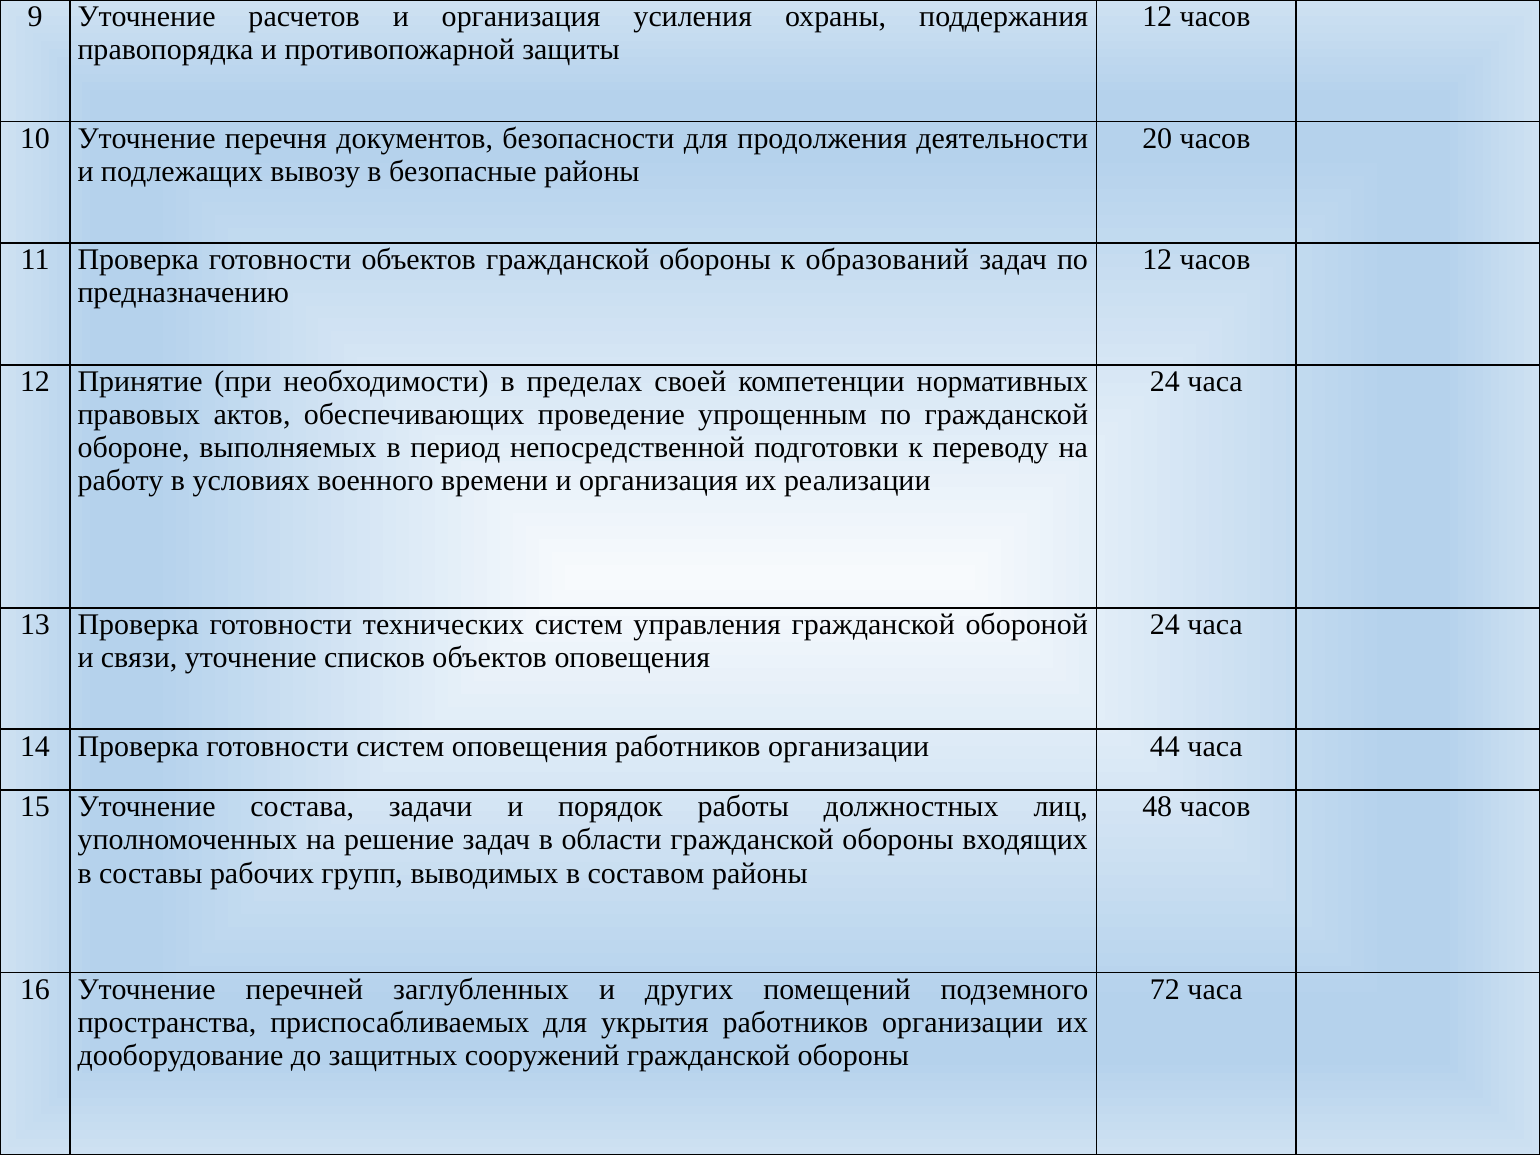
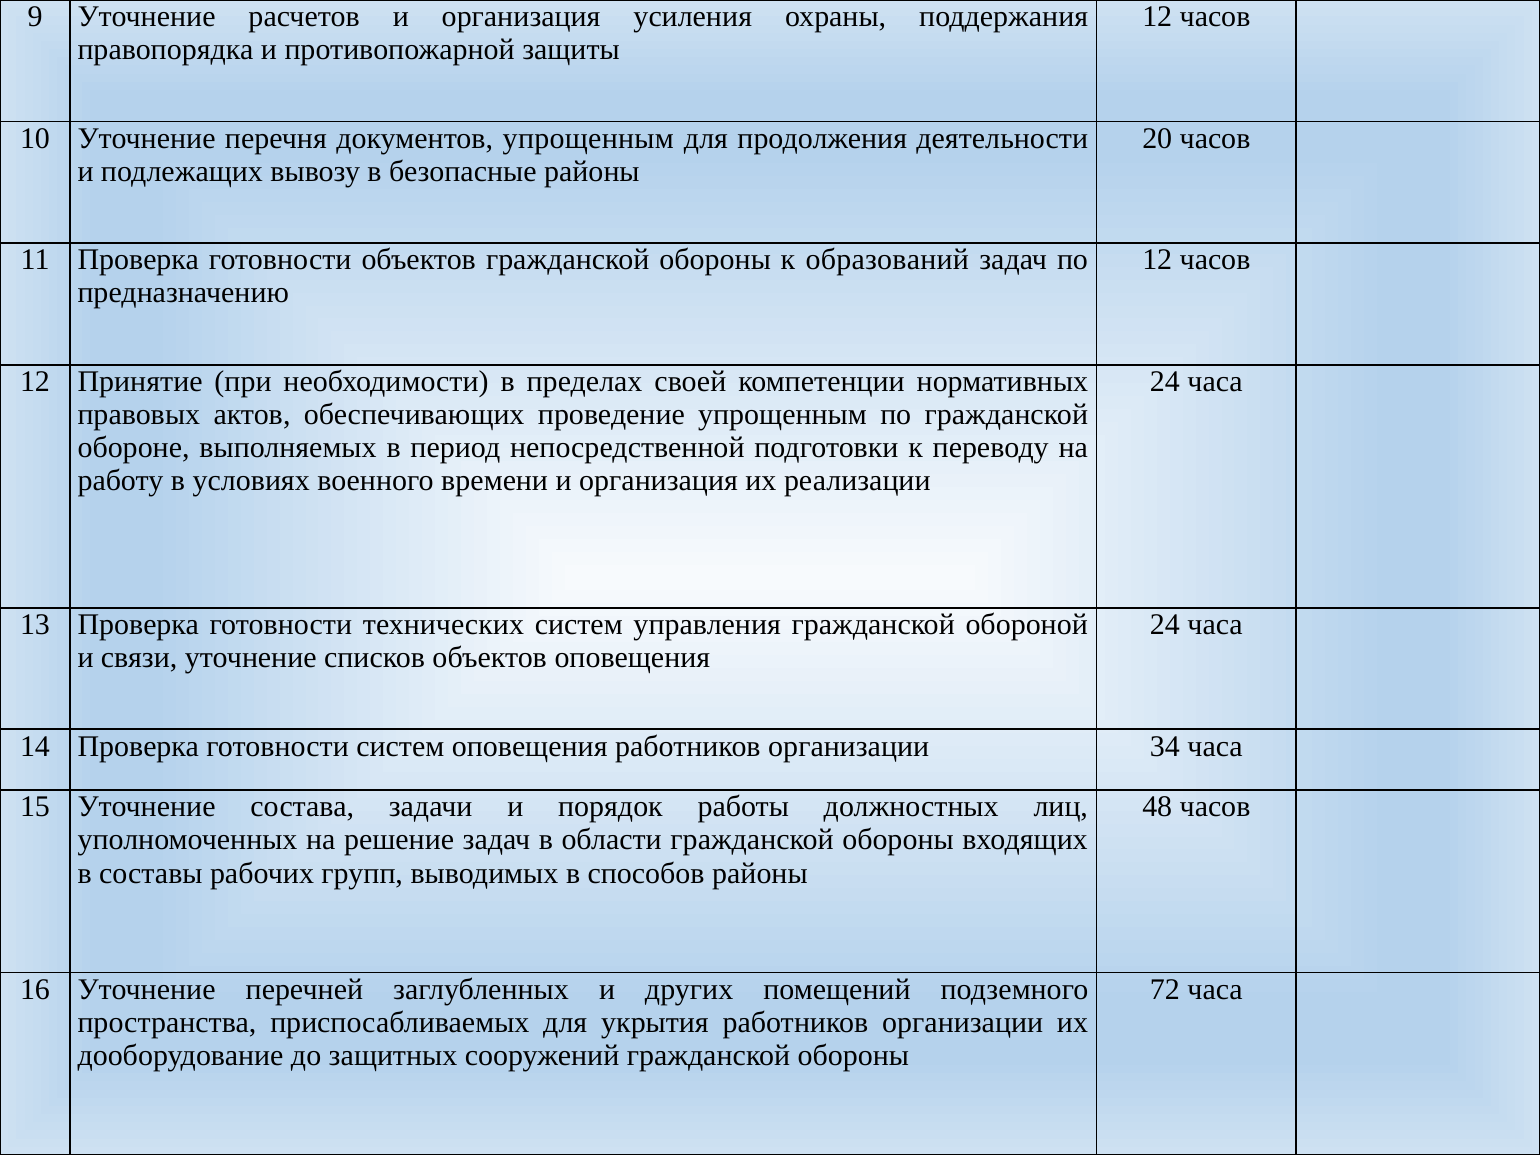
документов безопасности: безопасности -> упрощенным
44: 44 -> 34
составом: составом -> способов
